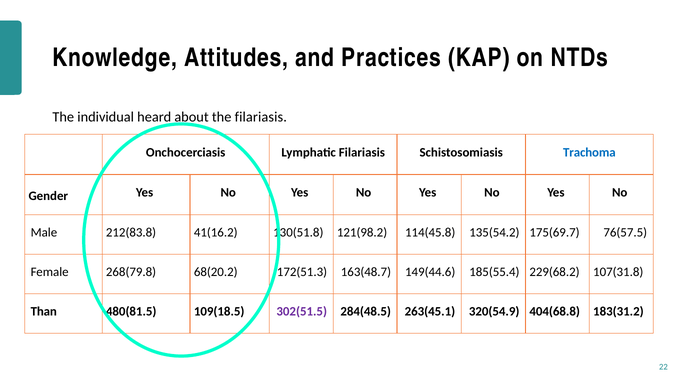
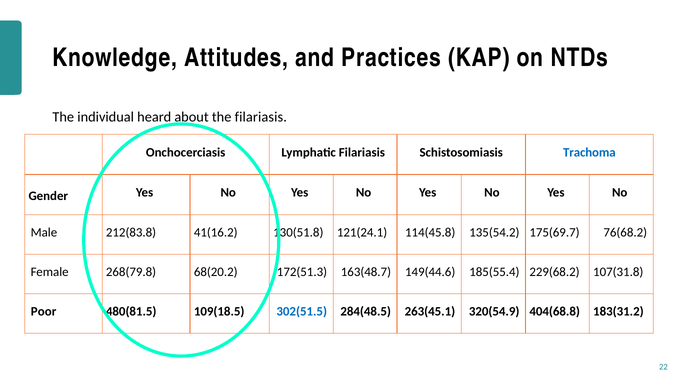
121(98.2: 121(98.2 -> 121(24.1
76(57.5: 76(57.5 -> 76(68.2
Than: Than -> Poor
302(51.5 colour: purple -> blue
